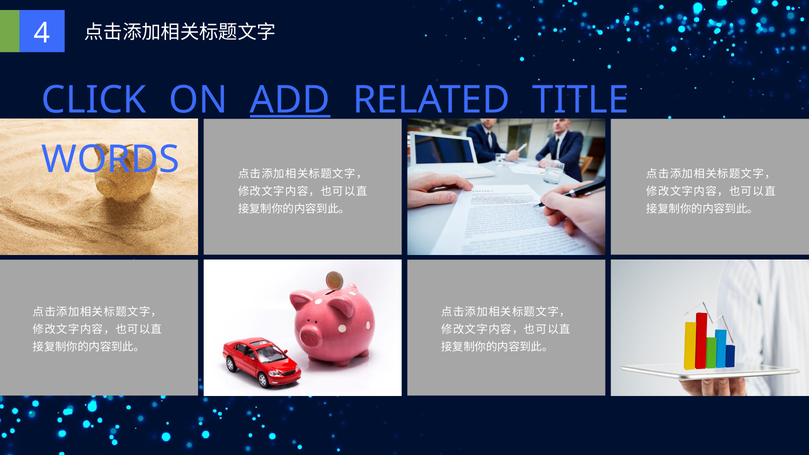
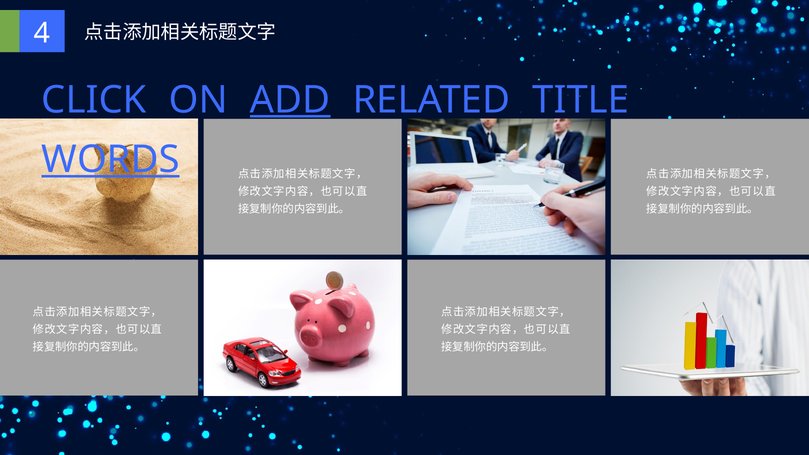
WORDS underline: none -> present
